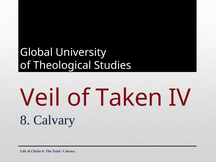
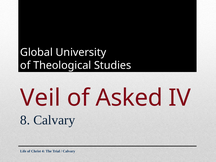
Taken: Taken -> Asked
